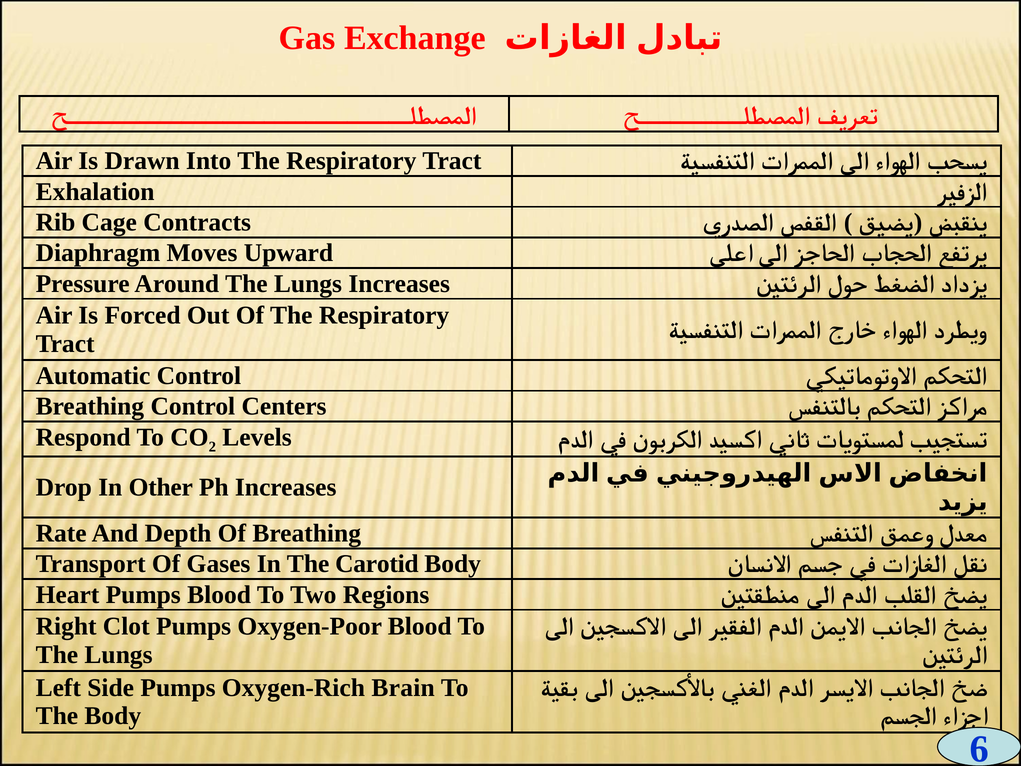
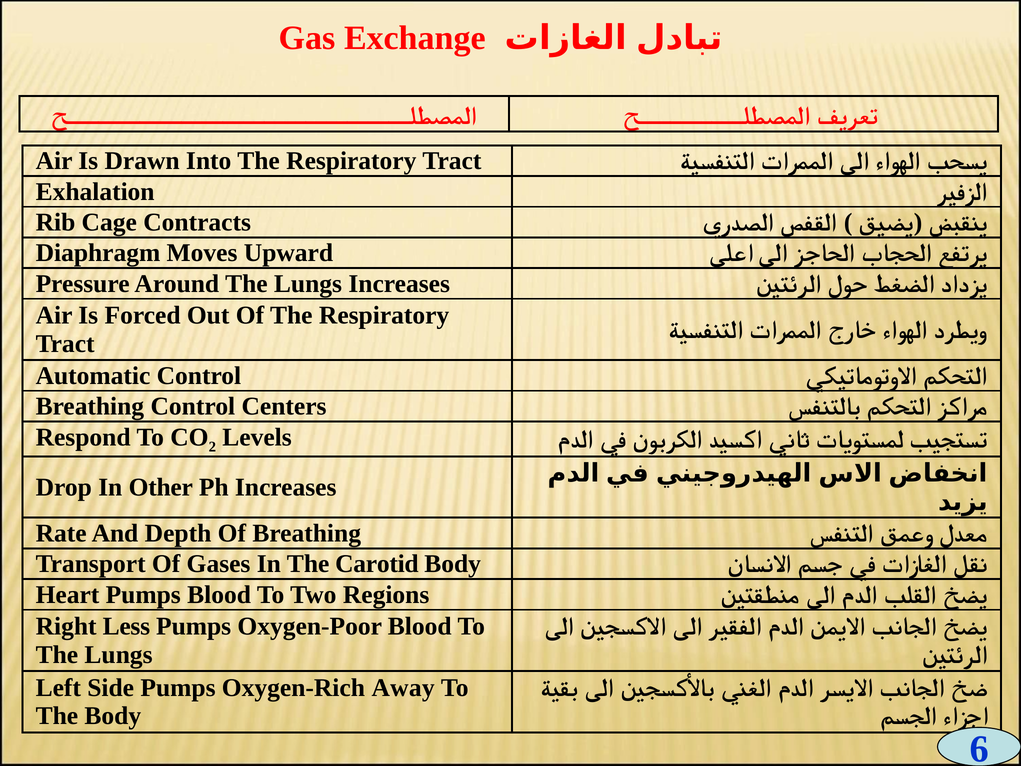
Clot: Clot -> Less
Brain: Brain -> Away
